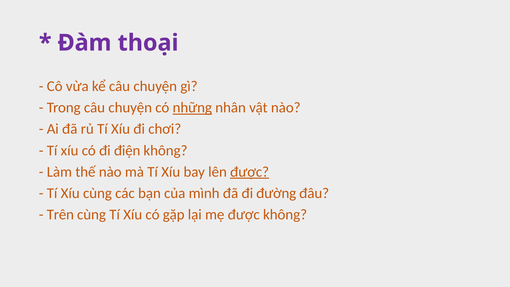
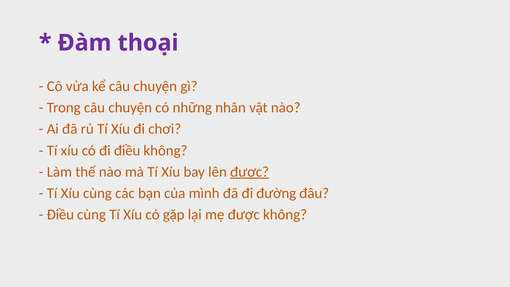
những underline: present -> none
đi điện: điện -> điều
Trên at (60, 215): Trên -> Điều
